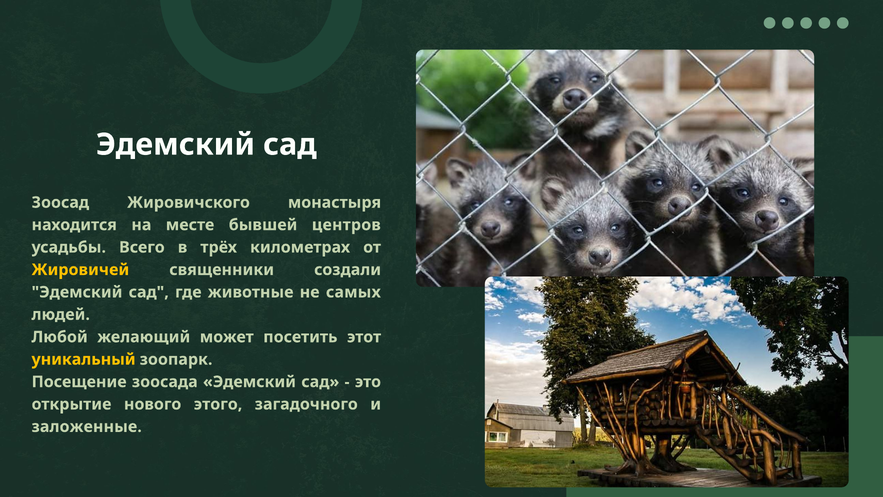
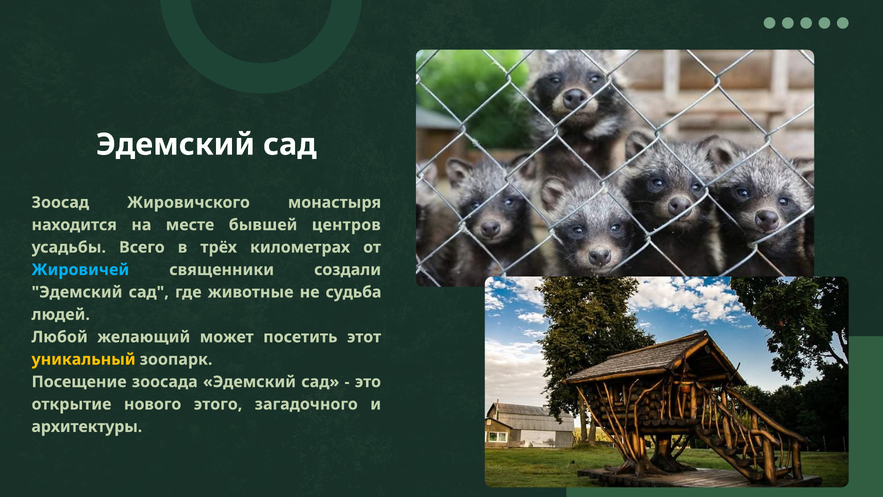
Жировичей colour: yellow -> light blue
самых: самых -> судьба
заложенные: заложенные -> архитектуры
